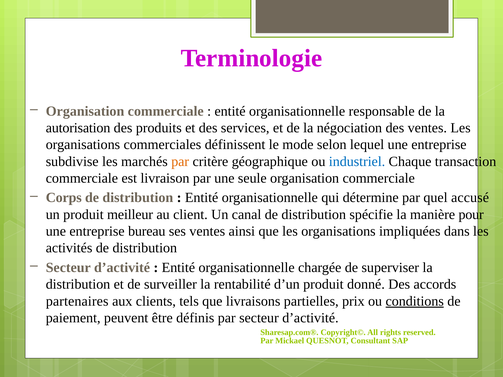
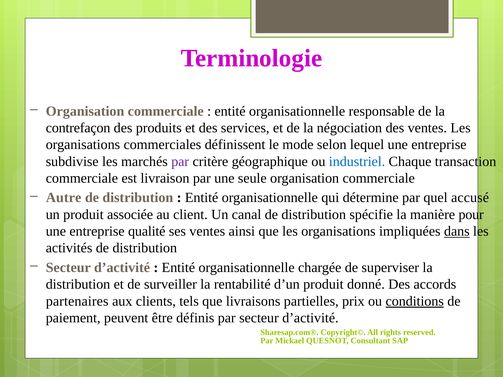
autorisation: autorisation -> contrefaçon
par at (180, 162) colour: orange -> purple
Corps: Corps -> Autre
meilleur: meilleur -> associée
bureau: bureau -> qualité
dans underline: none -> present
